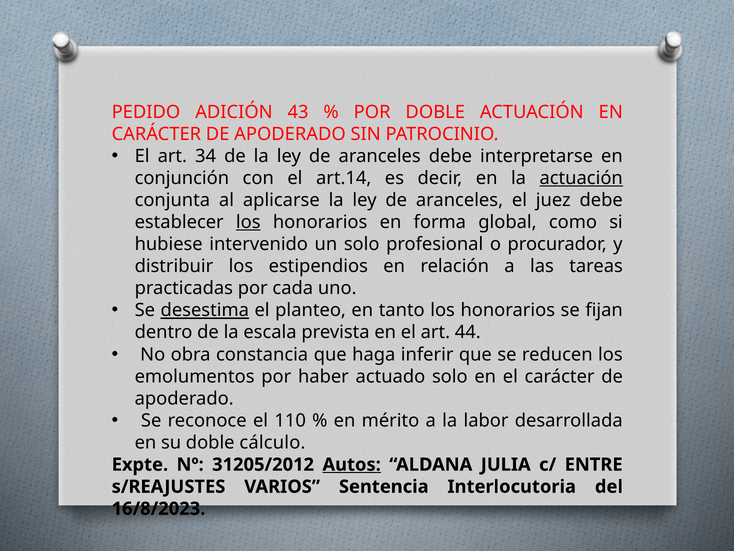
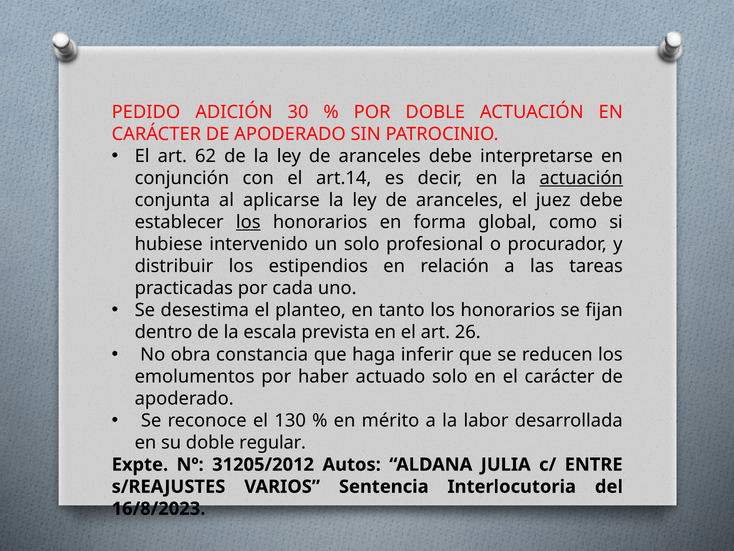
43: 43 -> 30
34: 34 -> 62
desestima underline: present -> none
44: 44 -> 26
110: 110 -> 130
cálculo: cálculo -> regular
Autos underline: present -> none
